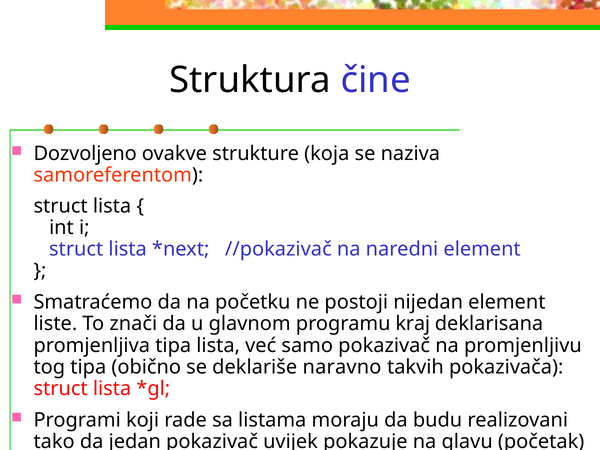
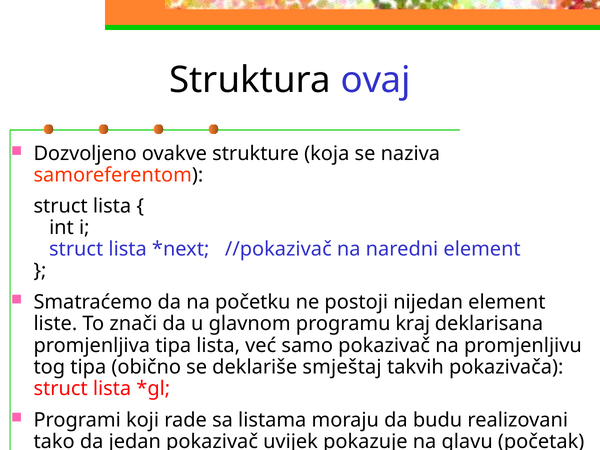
čine: čine -> ovaj
naravno: naravno -> smještaj
